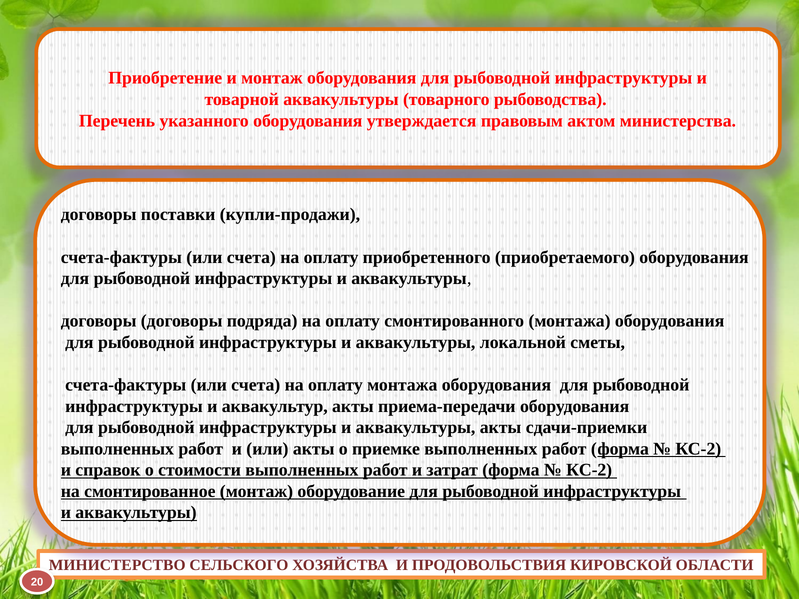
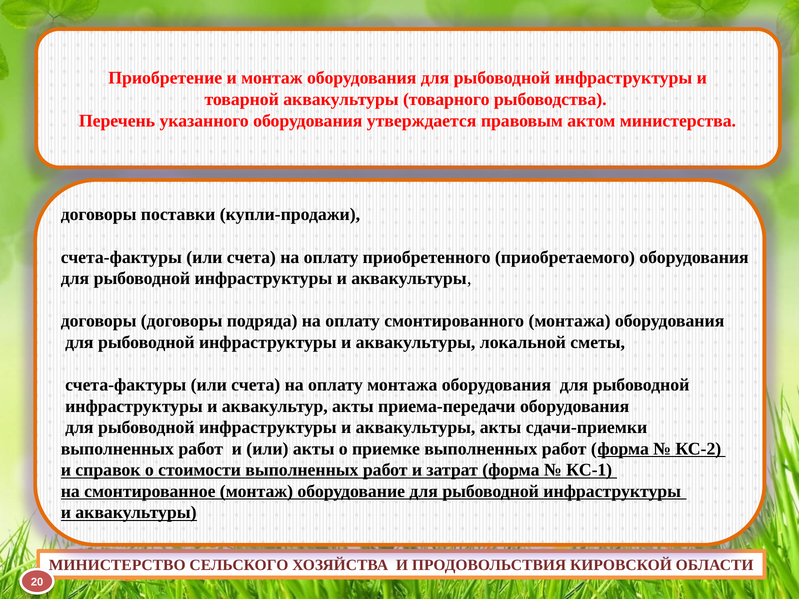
КС-2 at (589, 470): КС-2 -> КС-1
